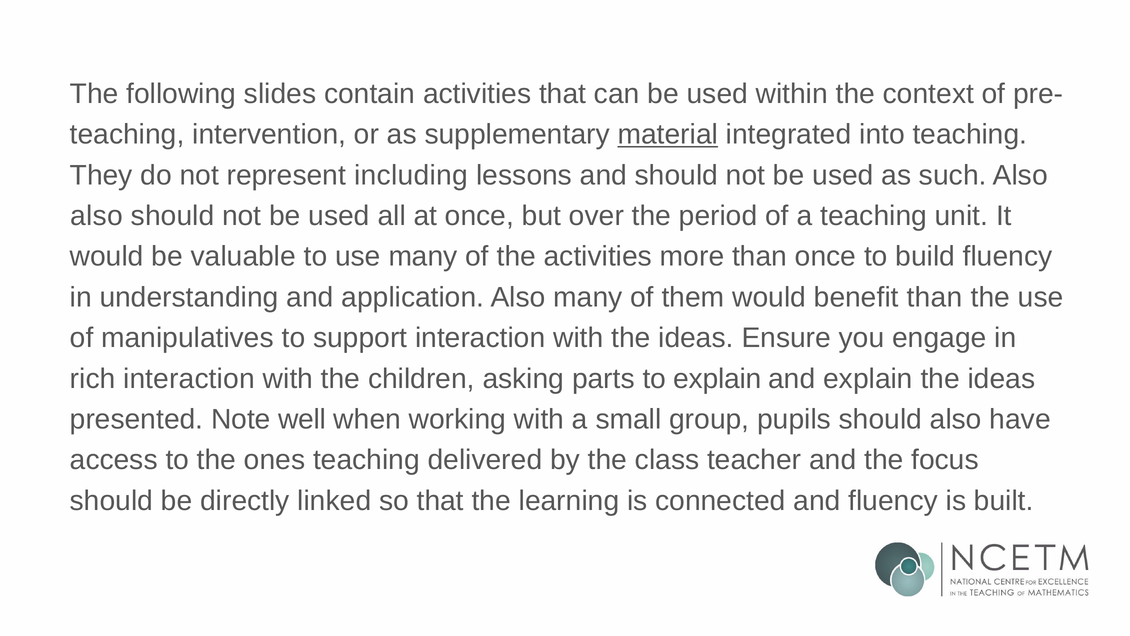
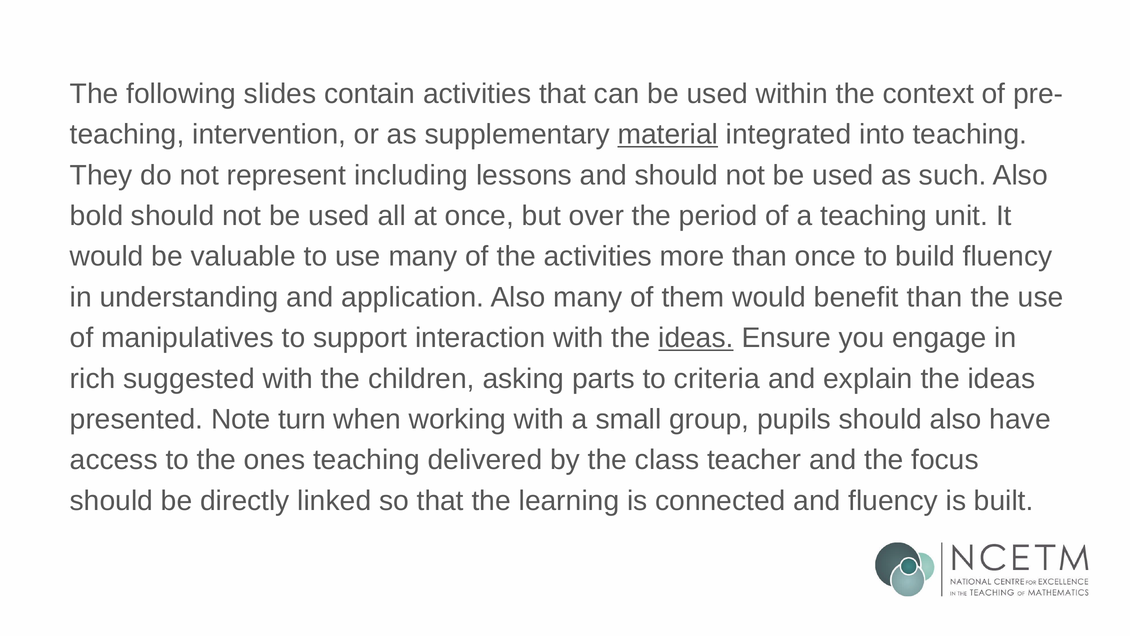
also at (96, 216): also -> bold
ideas at (696, 338) underline: none -> present
rich interaction: interaction -> suggested
to explain: explain -> criteria
well: well -> turn
